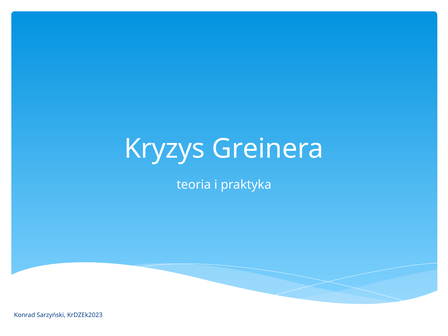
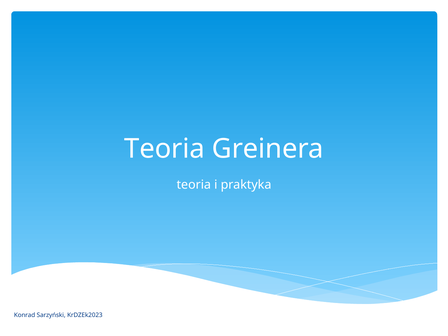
Kryzys at (165, 149): Kryzys -> Teoria
